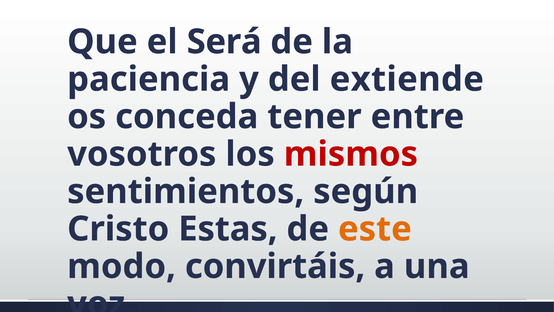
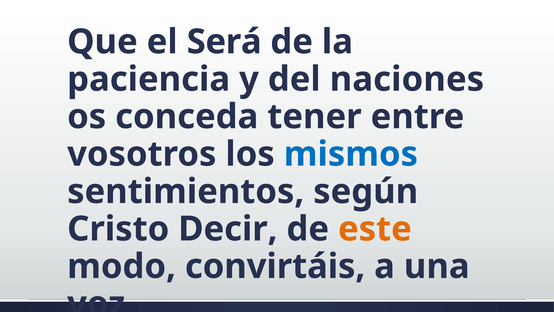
extiende: extiende -> naciones
mismos colour: red -> blue
Estas: Estas -> Decir
